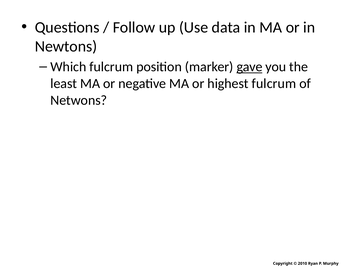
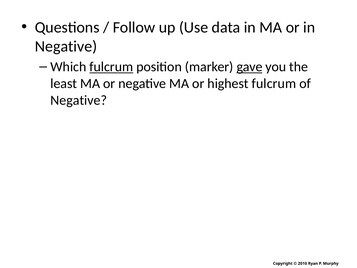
Newtons at (66, 46): Newtons -> Negative
fulcrum at (111, 67) underline: none -> present
Netwons at (79, 100): Netwons -> Negative
